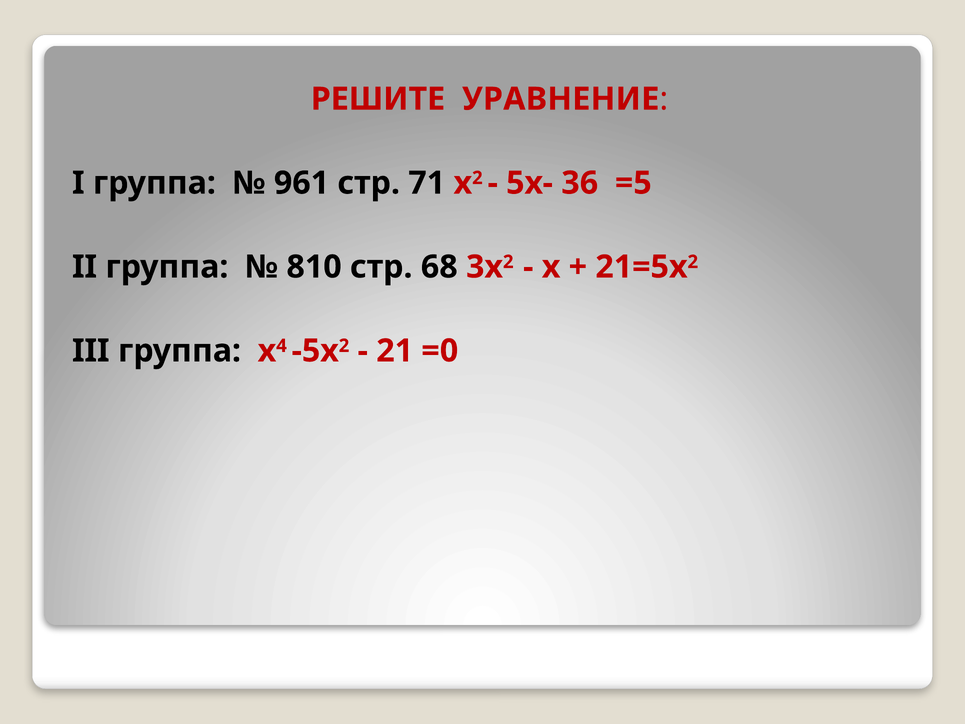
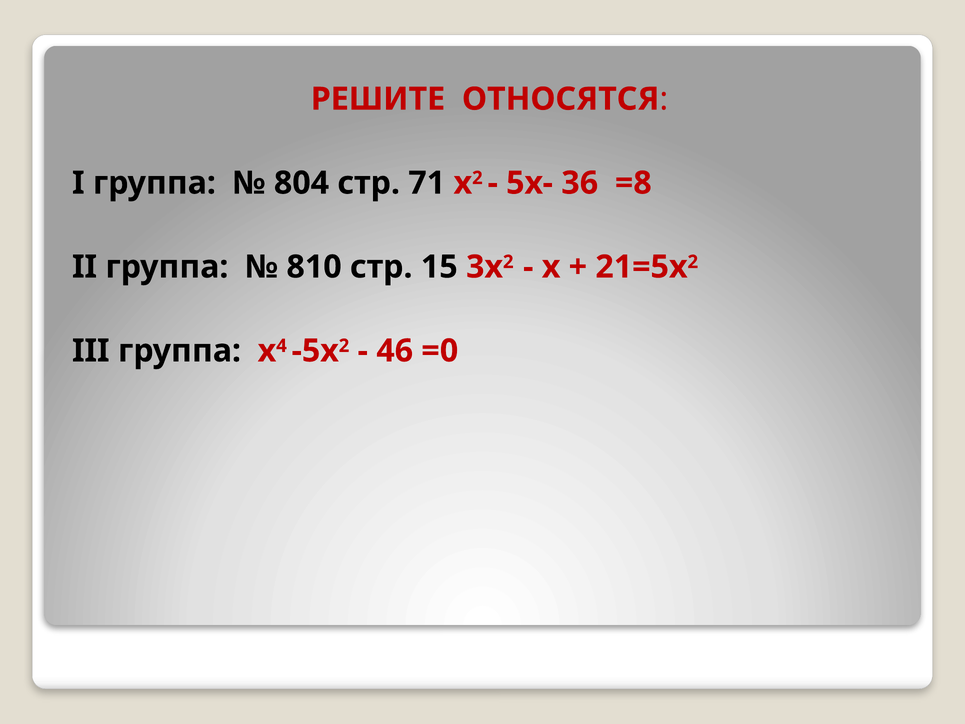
УРАВНЕНИЕ: УРАВНЕНИЕ -> ОТНОСЯТСЯ
961: 961 -> 804
=5: =5 -> =8
68: 68 -> 15
21: 21 -> 46
